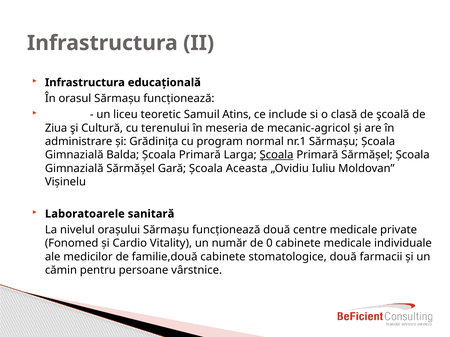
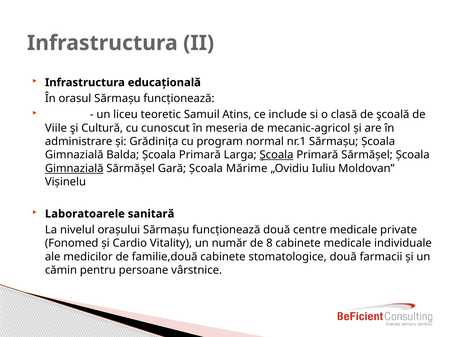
Ziua: Ziua -> Viile
terenului: terenului -> cunoscut
Gimnazială at (74, 169) underline: none -> present
Aceasta: Aceasta -> Mărime
0: 0 -> 8
